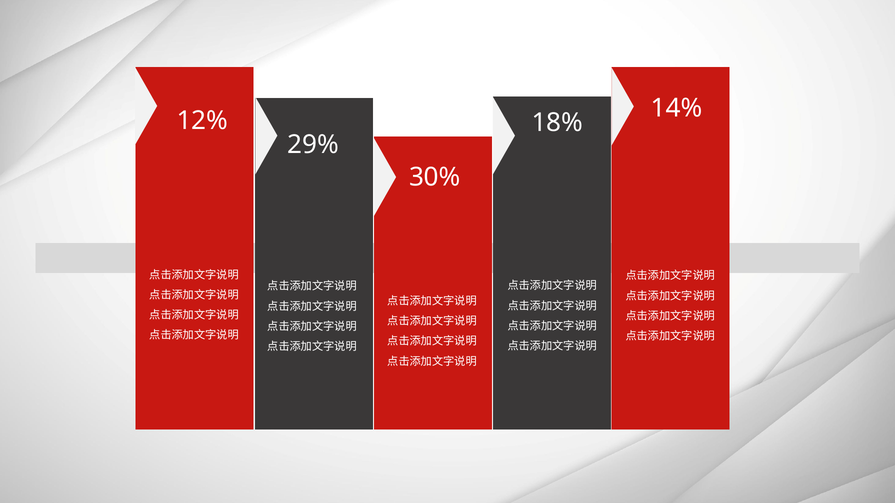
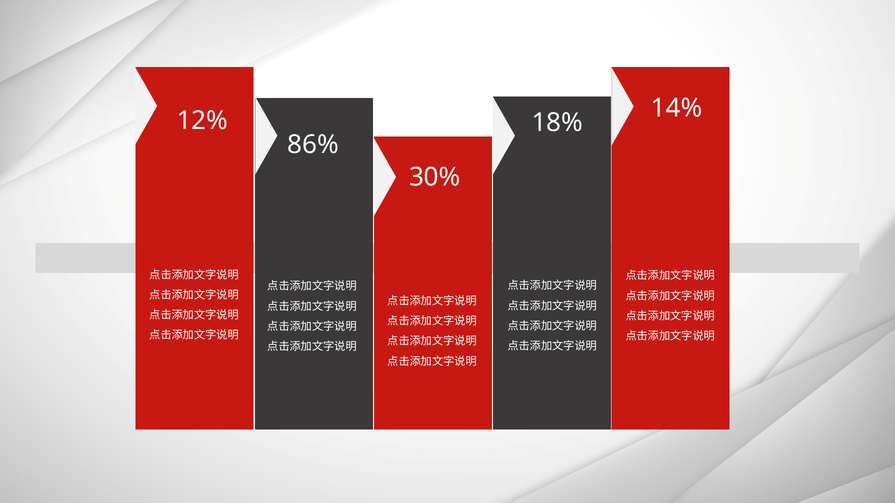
29%: 29% -> 86%
